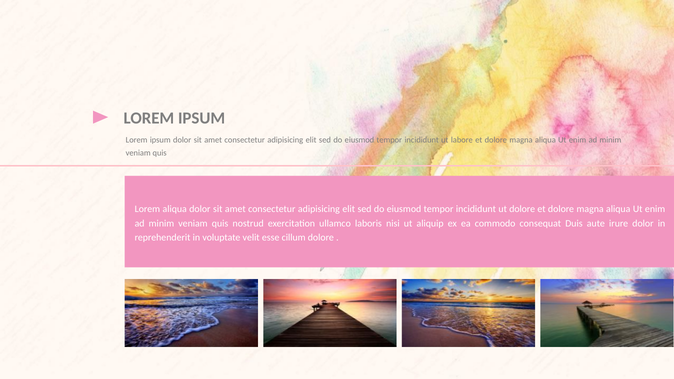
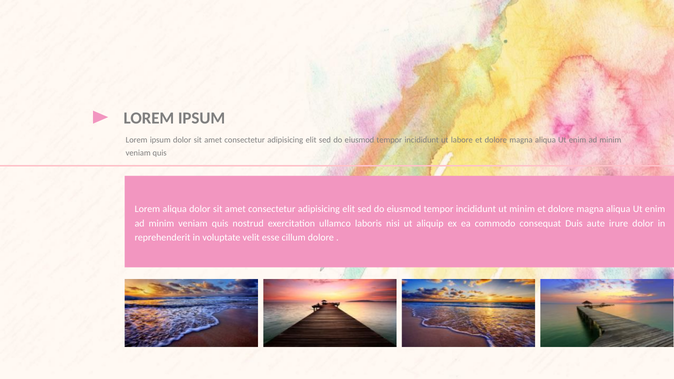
ut dolore: dolore -> minim
